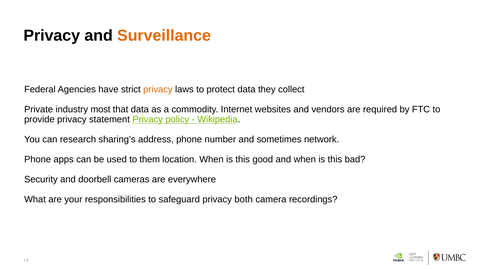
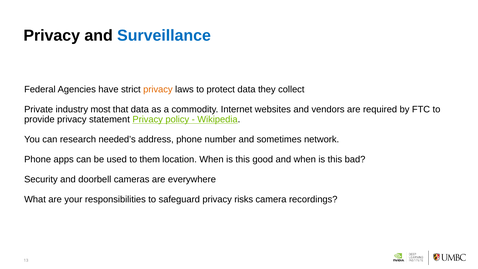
Surveillance colour: orange -> blue
sharing’s: sharing’s -> needed’s
both: both -> risks
